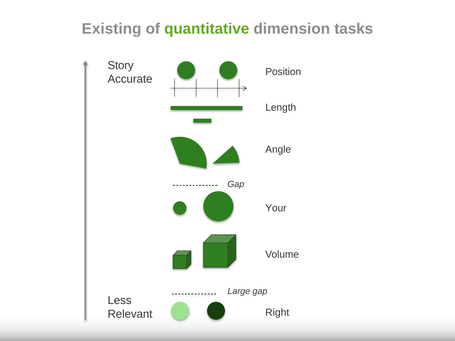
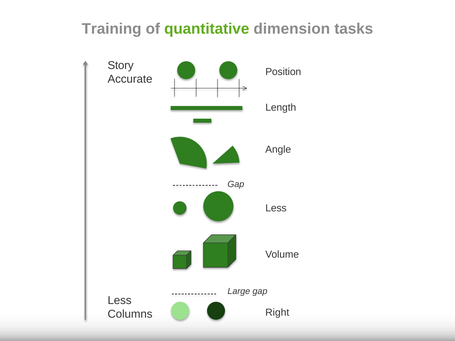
Existing: Existing -> Training
Your at (276, 208): Your -> Less
Relevant: Relevant -> Columns
